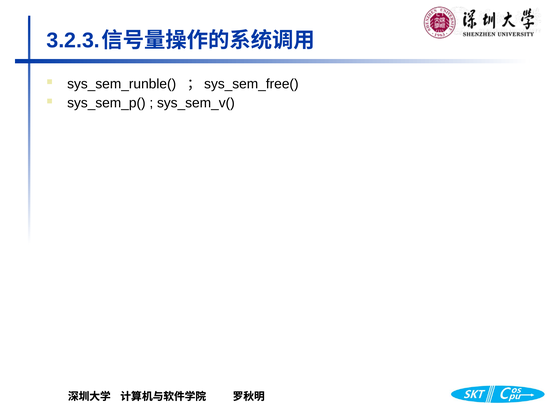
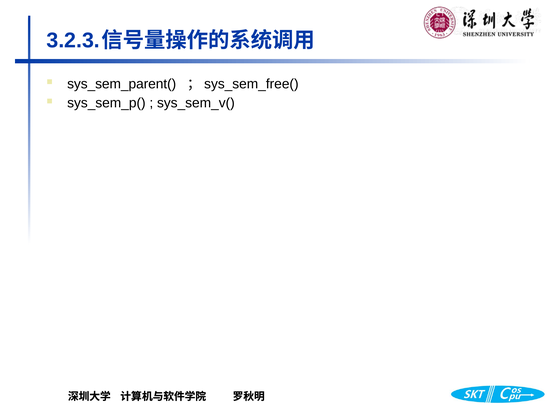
sys_sem_runble(: sys_sem_runble( -> sys_sem_parent(
